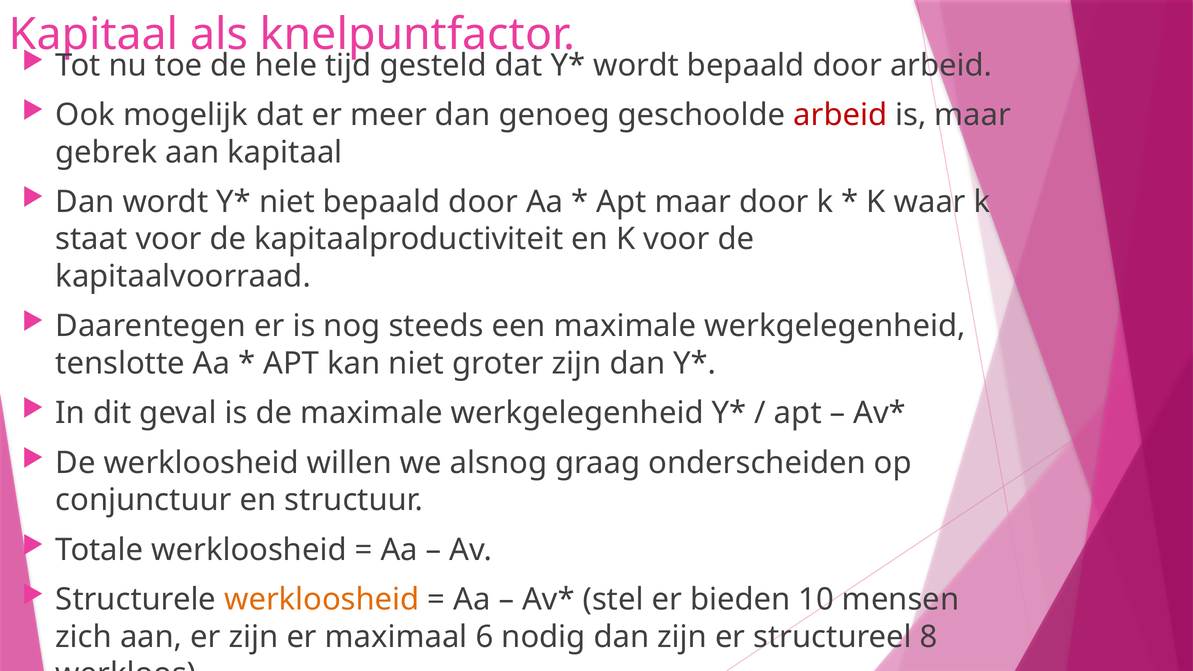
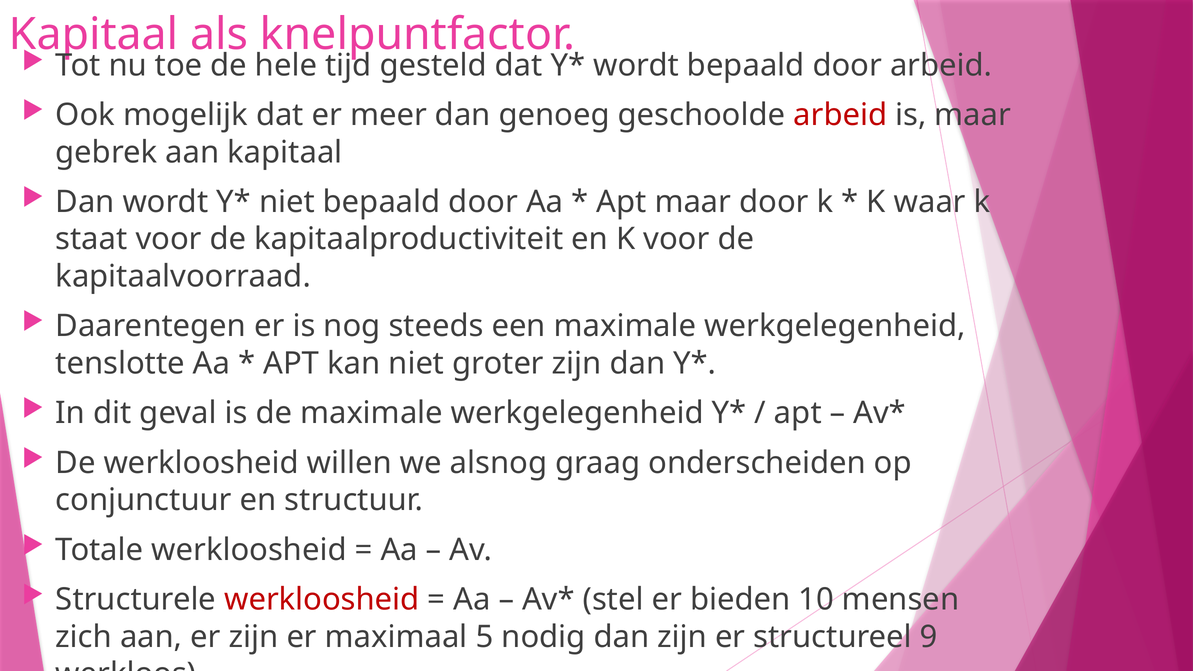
werkloosheid at (322, 600) colour: orange -> red
6: 6 -> 5
8: 8 -> 9
